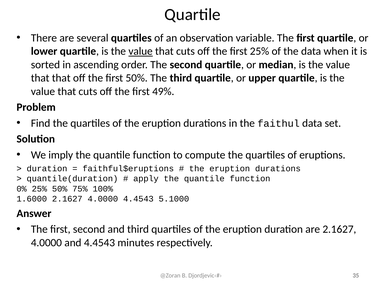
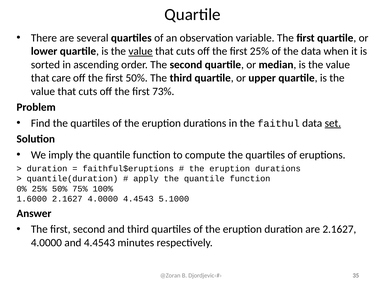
that that: that -> care
49%: 49% -> 73%
set underline: none -> present
